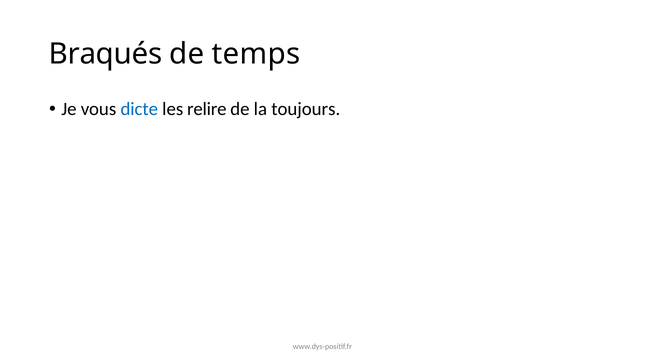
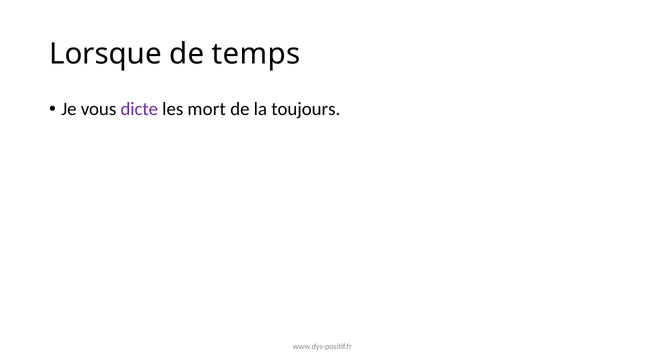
Braqués: Braqués -> Lorsque
dicte colour: blue -> purple
relire: relire -> mort
